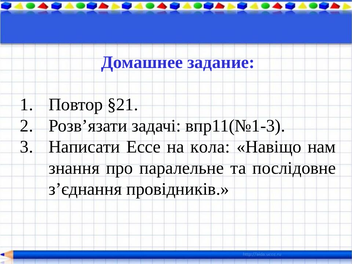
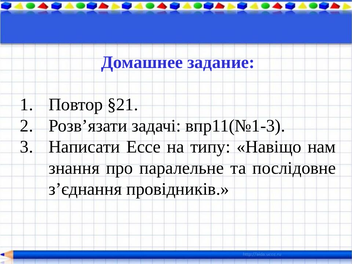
кола: кола -> типу
